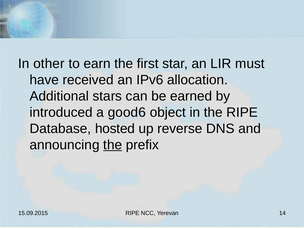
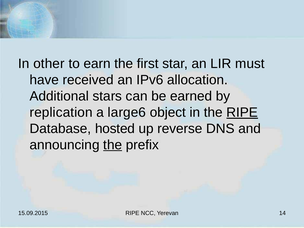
introduced: introduced -> replication
good6: good6 -> large6
RIPE at (242, 112) underline: none -> present
